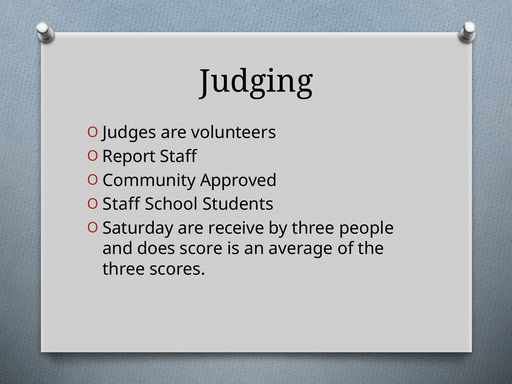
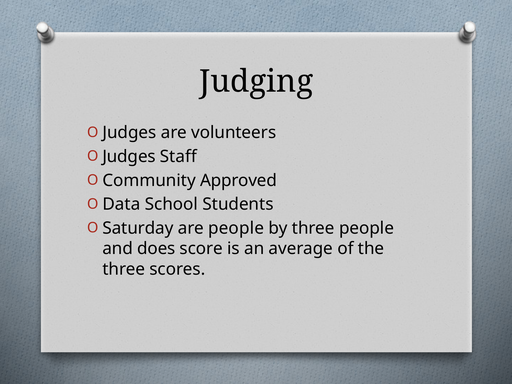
Report at (129, 157): Report -> Judges
Staff at (121, 204): Staff -> Data
are receive: receive -> people
